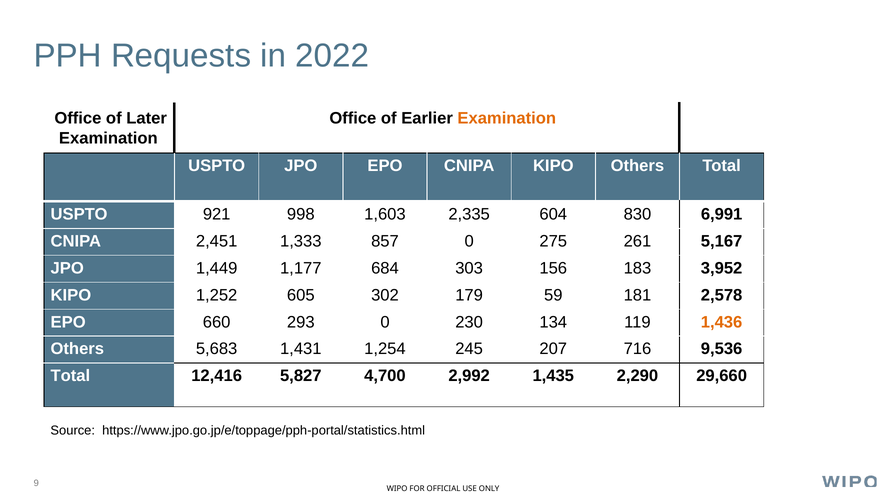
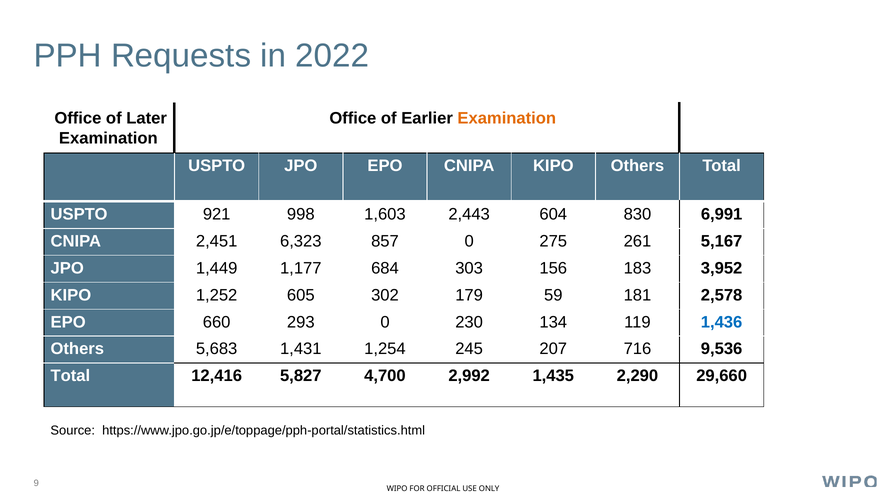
2,335: 2,335 -> 2,443
1,333: 1,333 -> 6,323
1,436 colour: orange -> blue
